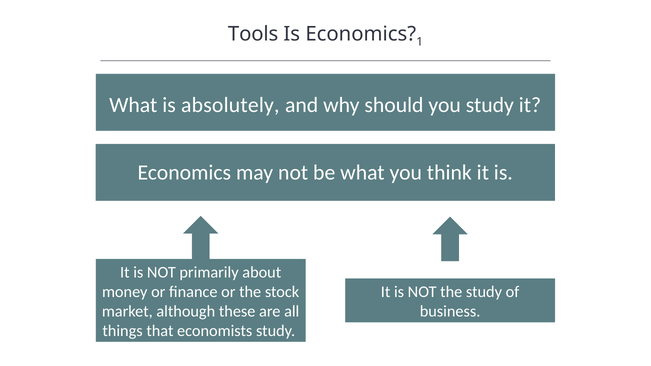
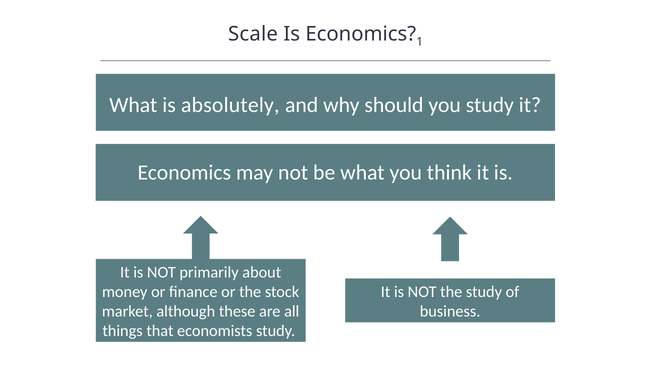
Tools: Tools -> Scale
